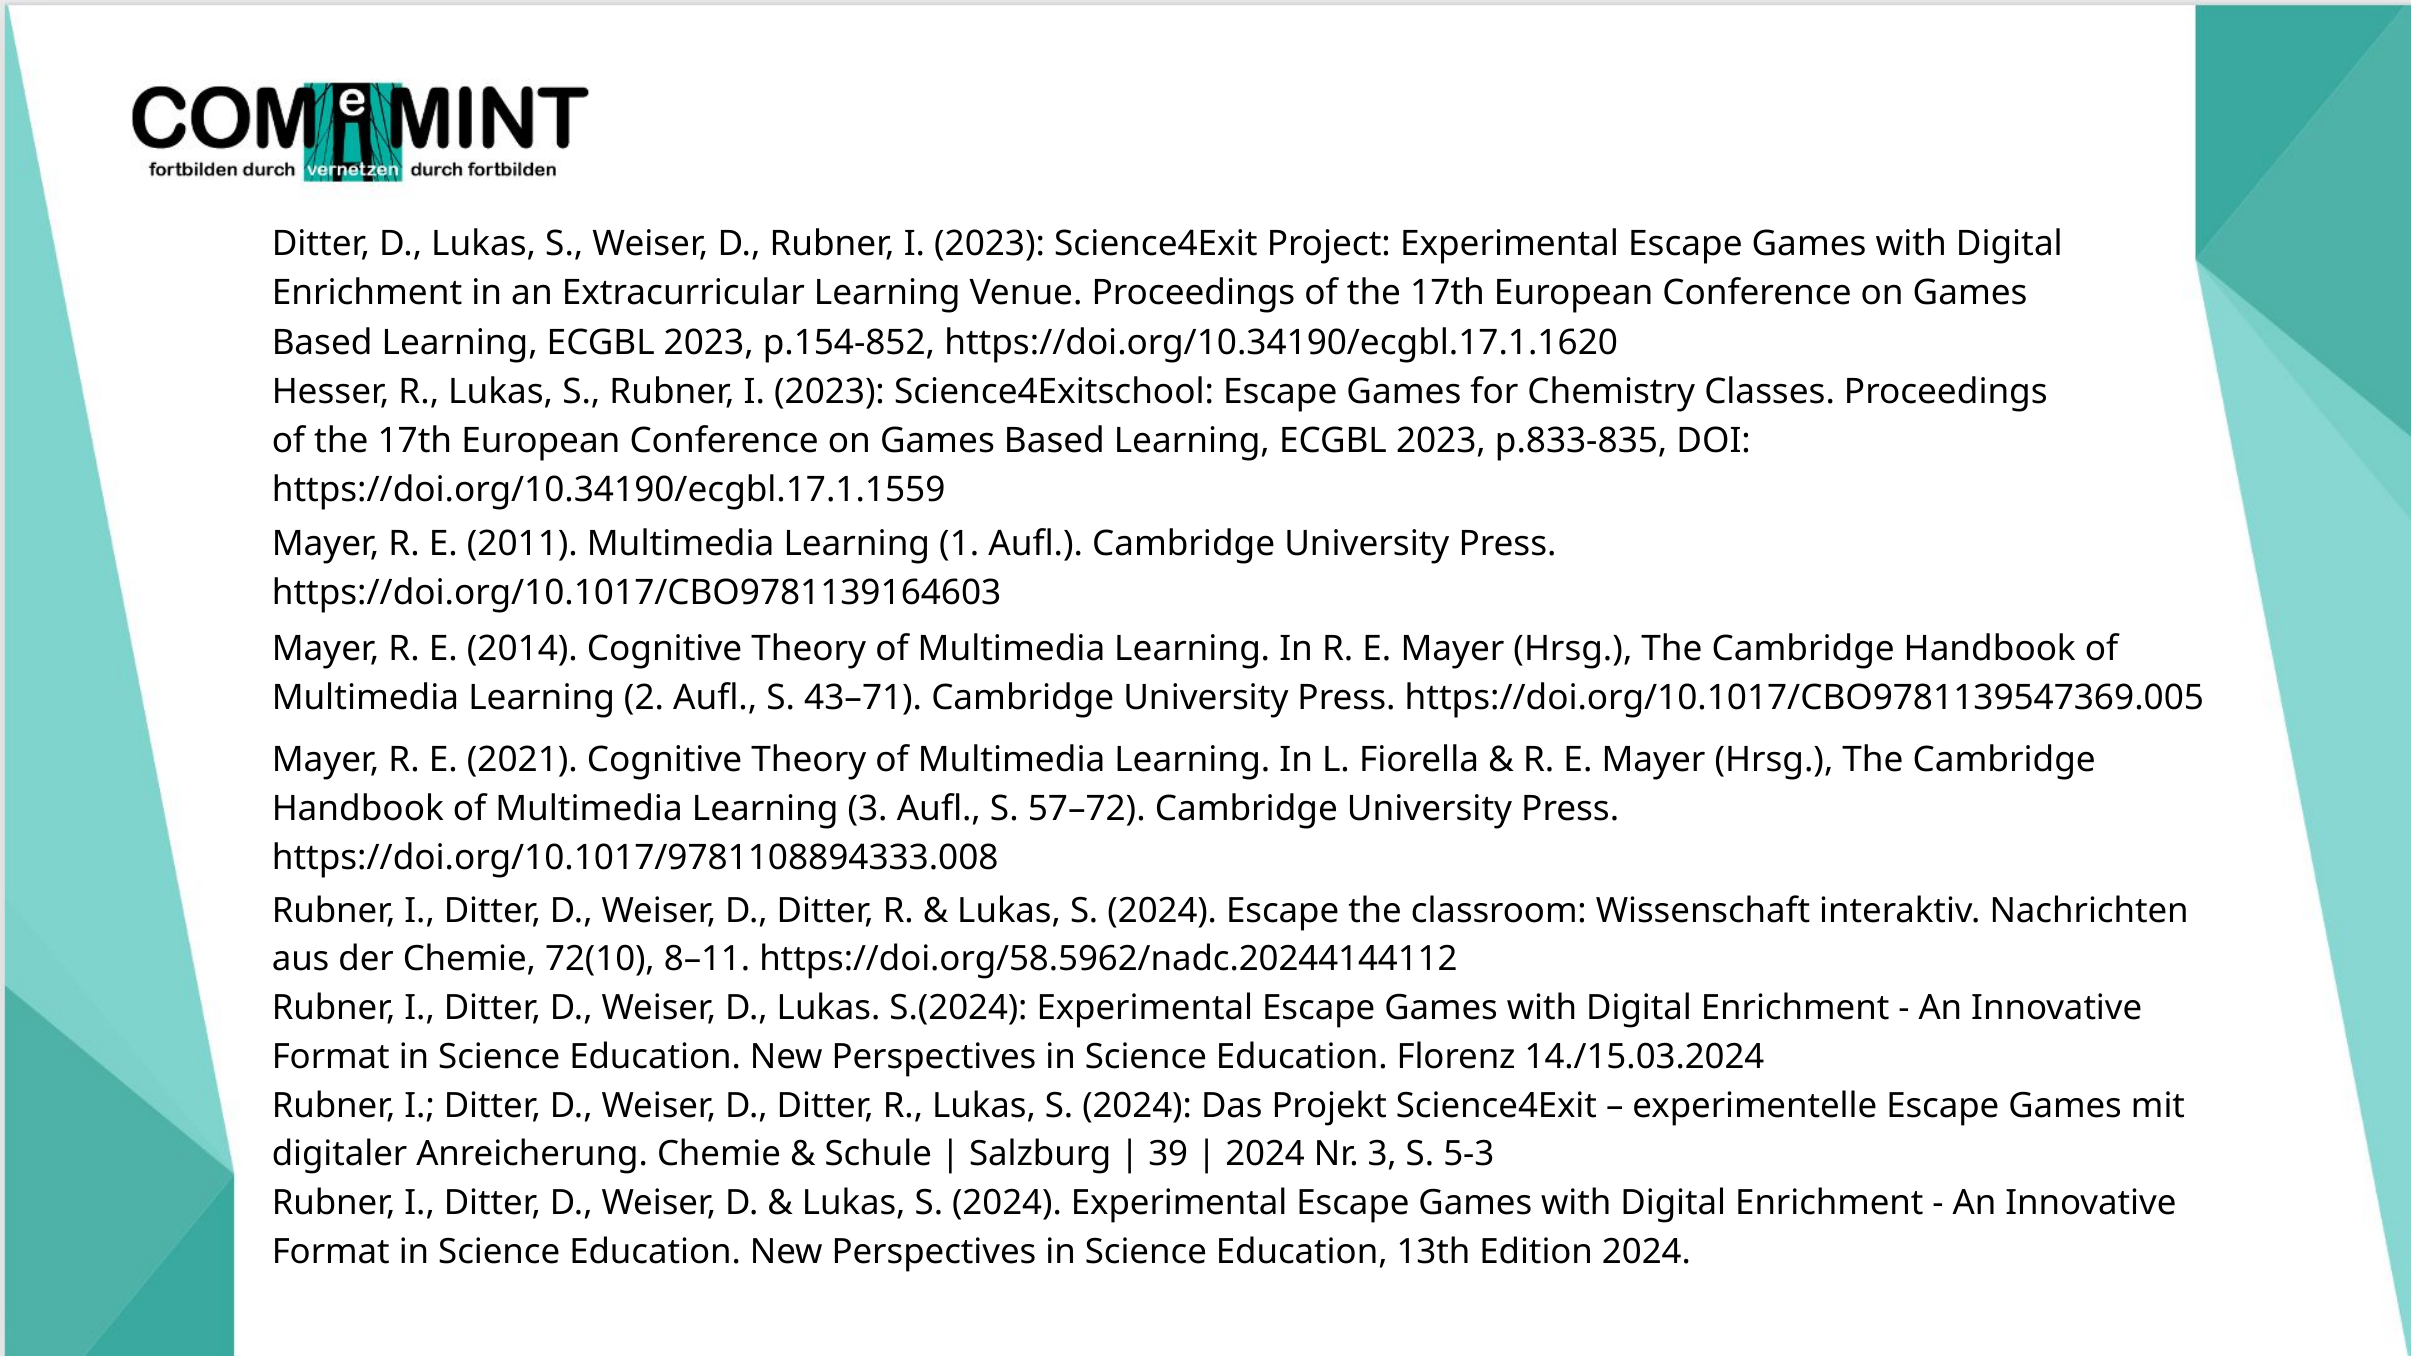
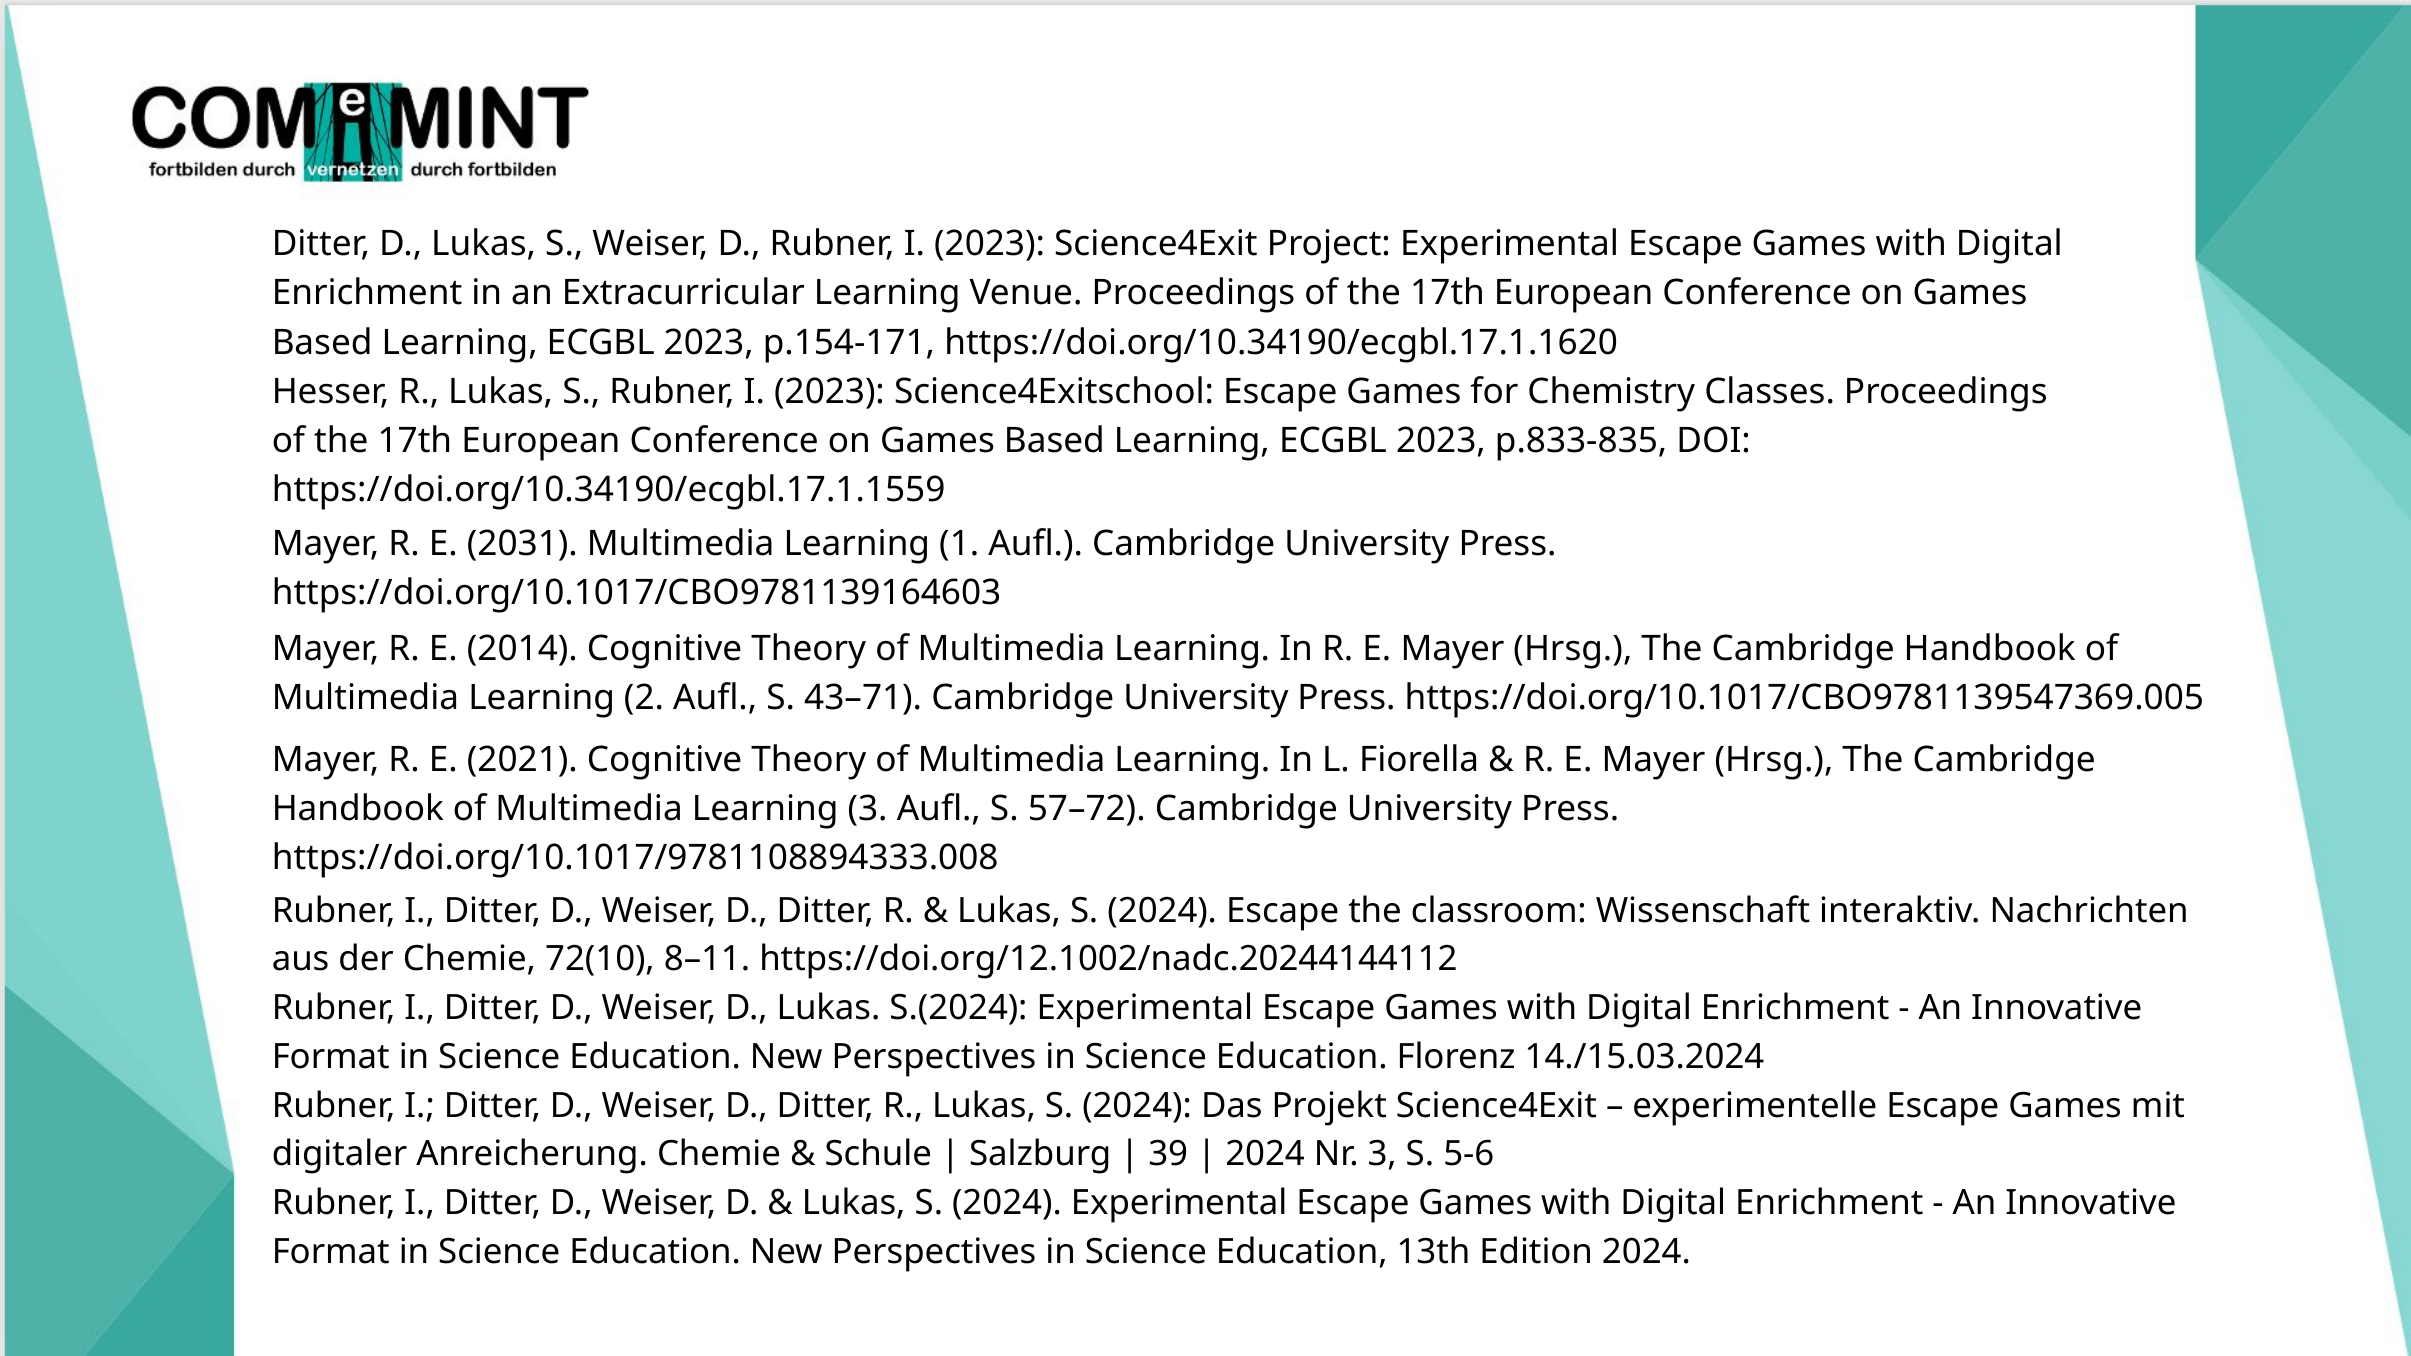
p.154-852: p.154-852 -> p.154-171
2011: 2011 -> 2031
https://doi.org/58.5962/nadc.20244144112: https://doi.org/58.5962/nadc.20244144112 -> https://doi.org/12.1002/nadc.20244144112
5-3: 5-3 -> 5-6
